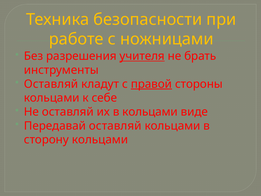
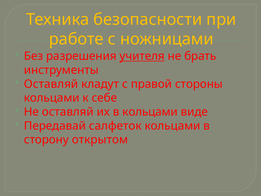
правой underline: present -> none
Передавай оставляй: оставляй -> салфеток
сторону кольцами: кольцами -> открытом
